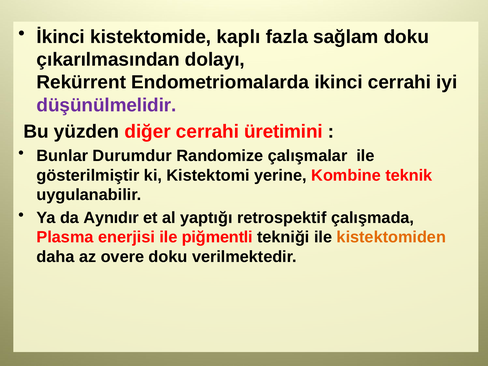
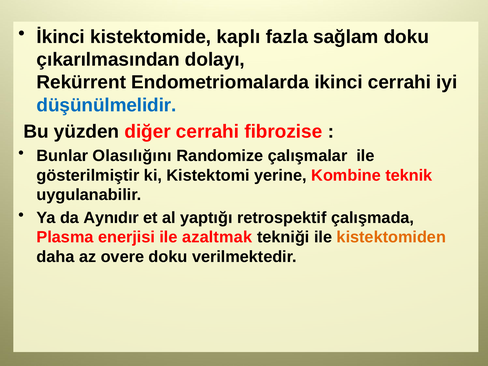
düşünülmelidir colour: purple -> blue
üretimini: üretimini -> fibrozise
Durumdur: Durumdur -> Olasılığını
piğmentli: piğmentli -> azaltmak
